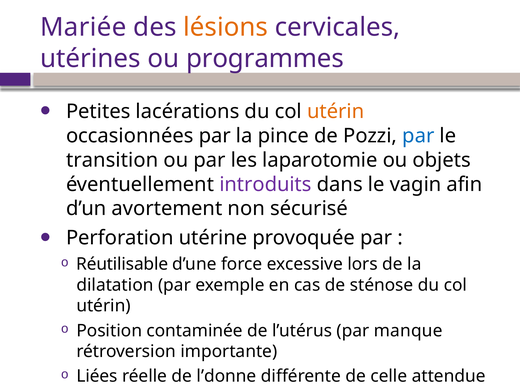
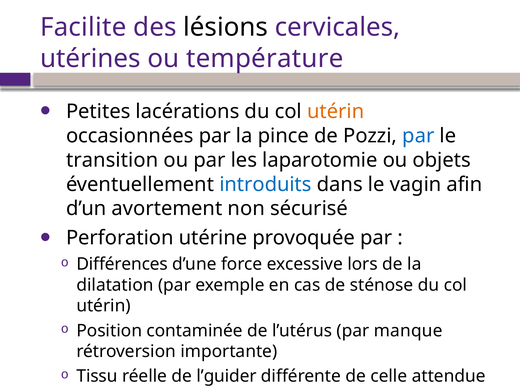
Mariée: Mariée -> Facilite
lésions colour: orange -> black
programmes: programmes -> température
introduits colour: purple -> blue
Réutilisable: Réutilisable -> Différences
Liées: Liées -> Tissu
l’donne: l’donne -> l’guider
